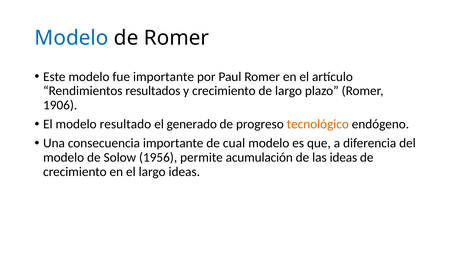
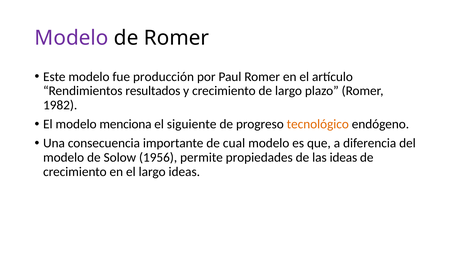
Modelo at (72, 38) colour: blue -> purple
fue importante: importante -> producción
1906: 1906 -> 1982
resultado: resultado -> menciona
generado: generado -> siguiente
acumulación: acumulación -> propiedades
